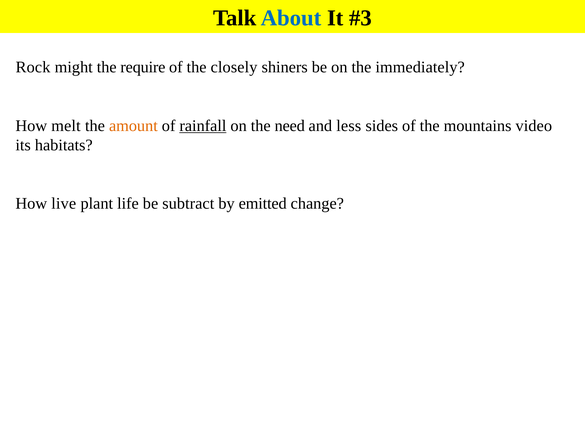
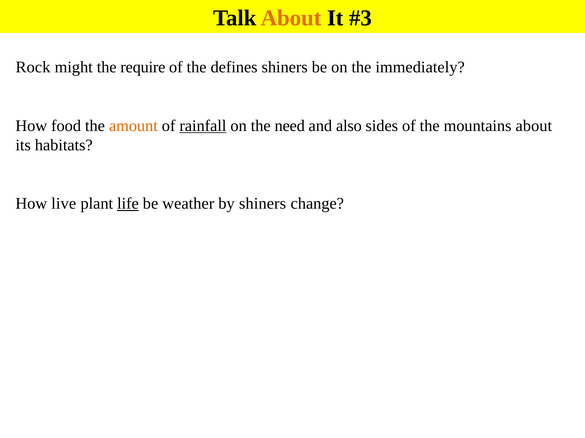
About at (291, 18) colour: blue -> orange
closely: closely -> defines
melt: melt -> food
less: less -> also
mountains video: video -> about
life underline: none -> present
subtract: subtract -> weather
by emitted: emitted -> shiners
